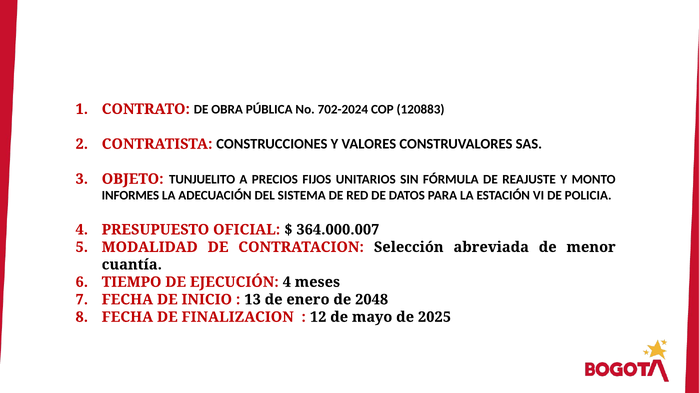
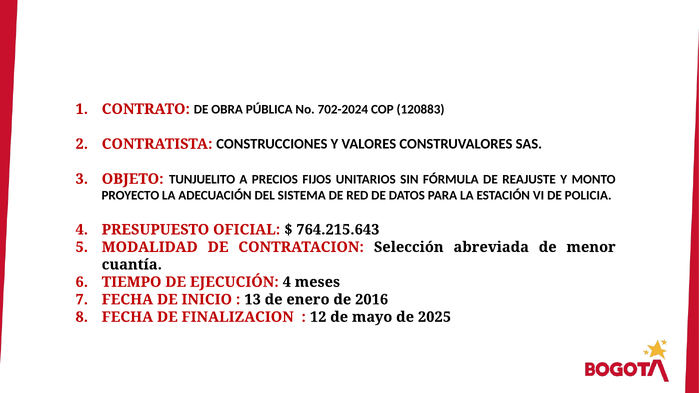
INFORMES: INFORMES -> PROYECTO
364.000.007: 364.000.007 -> 764.215.643
2048: 2048 -> 2016
